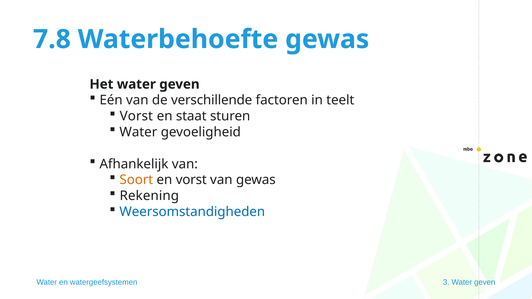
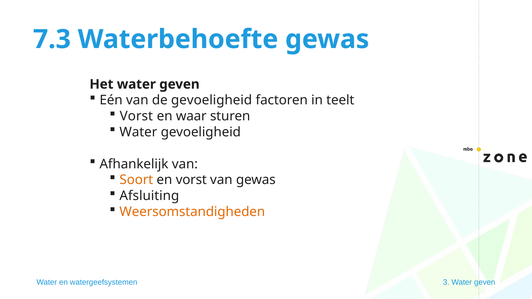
7.8: 7.8 -> 7.3
de verschillende: verschillende -> gevoeligheid
staat: staat -> waar
Rekening: Rekening -> Afsluiting
Weersomstandigheden colour: blue -> orange
